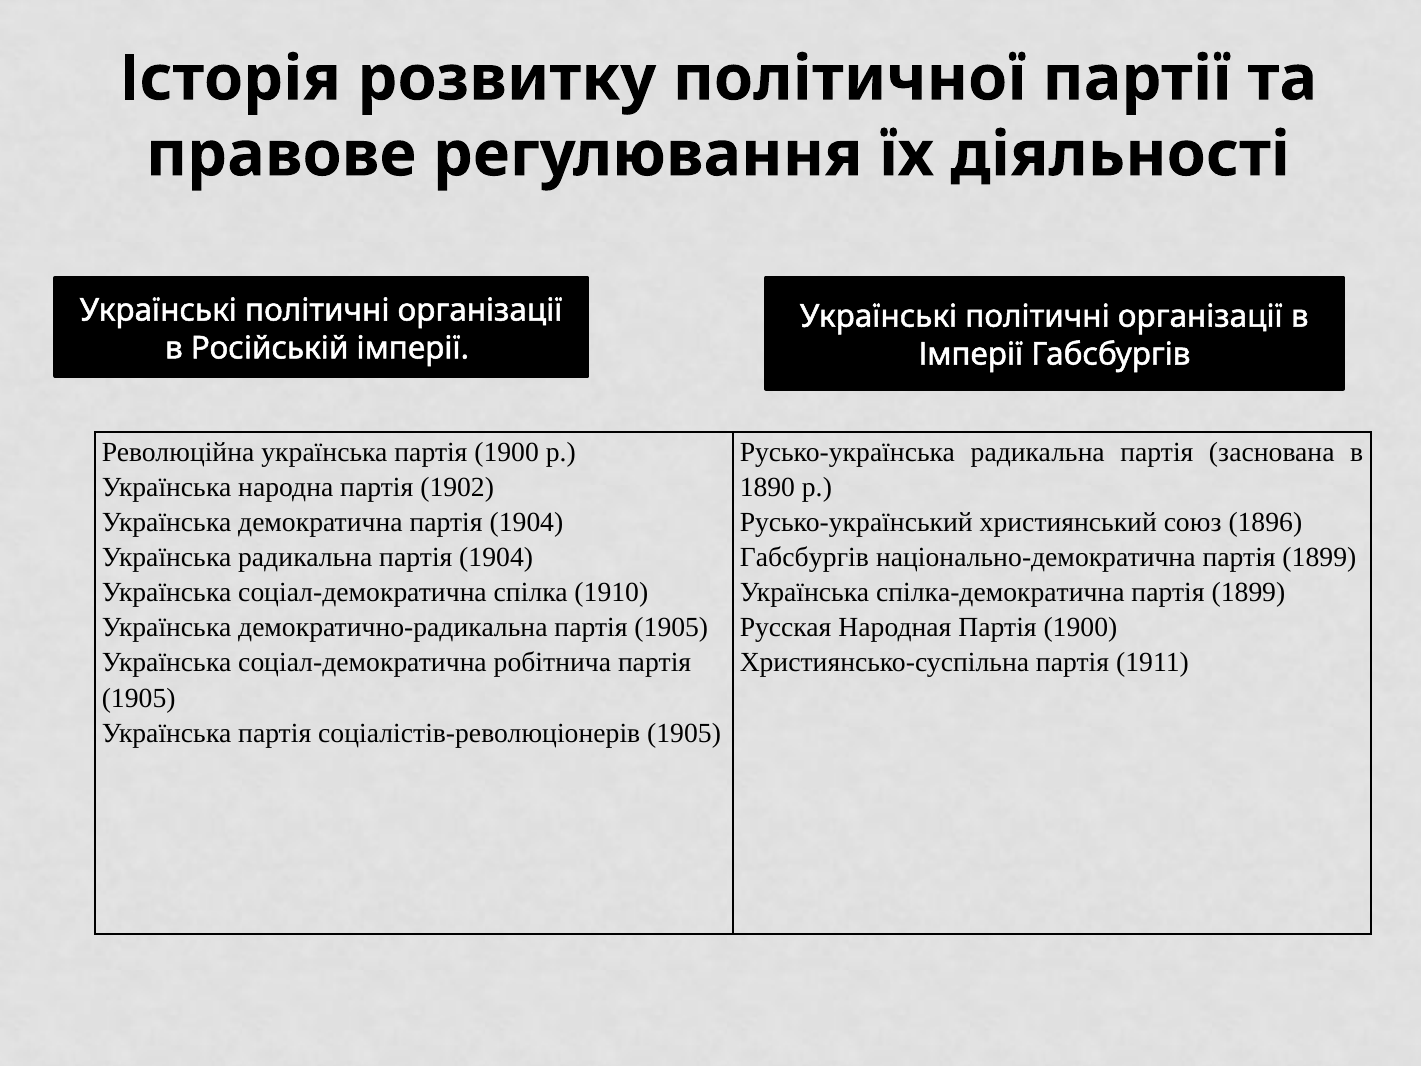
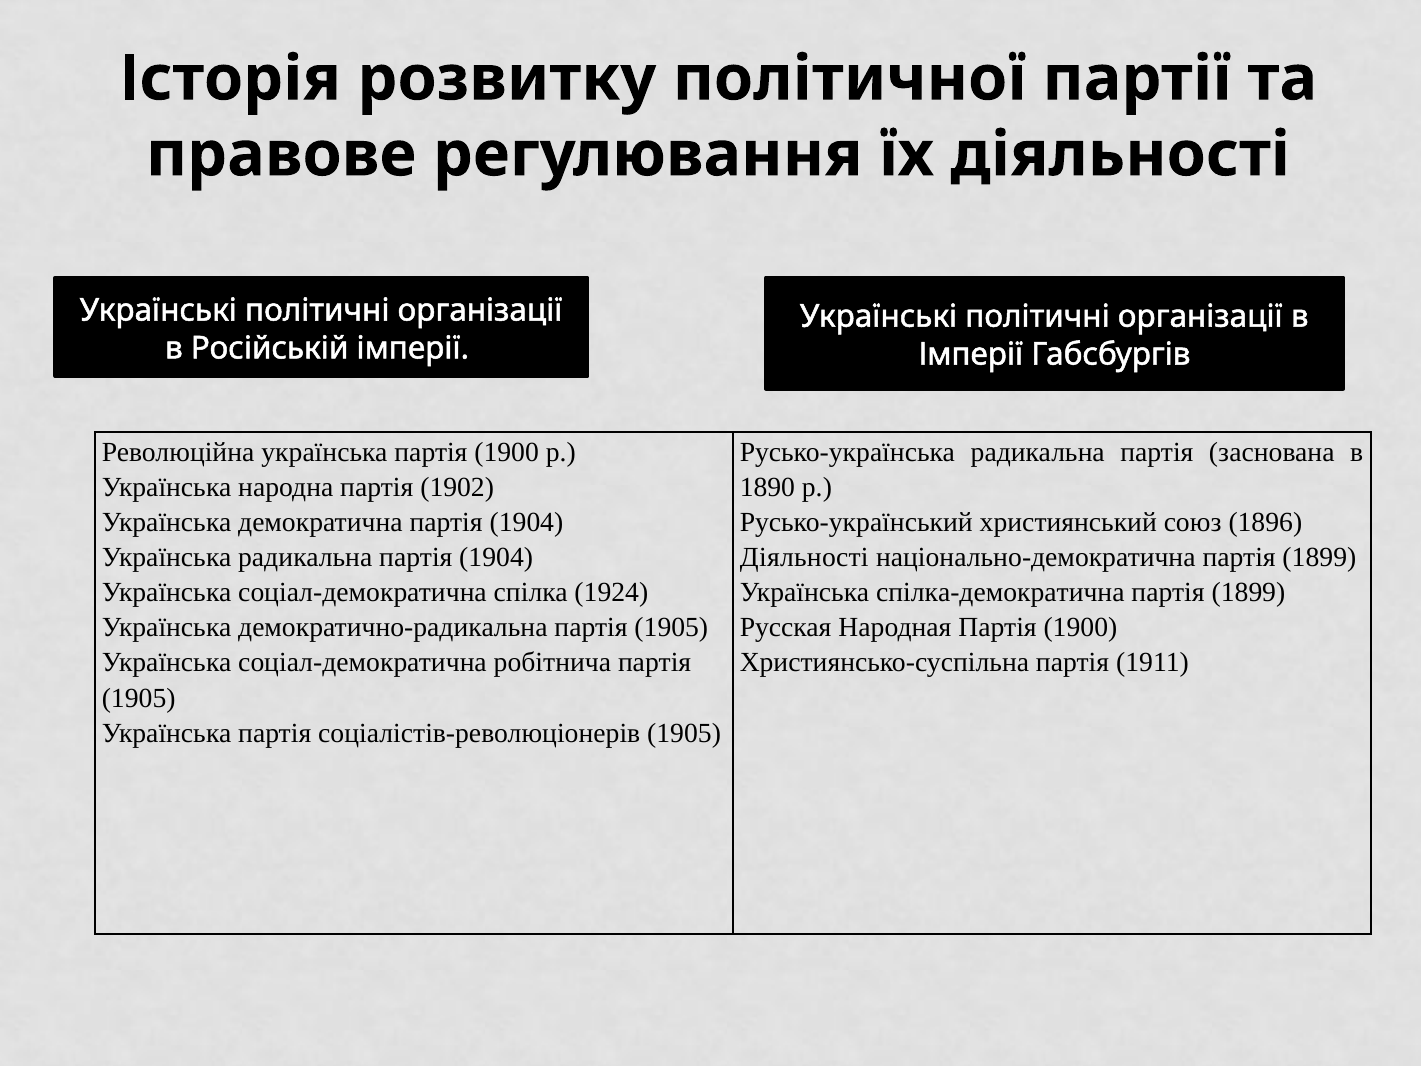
Габсбургів at (804, 557): Габсбургів -> Діяльності
1910: 1910 -> 1924
